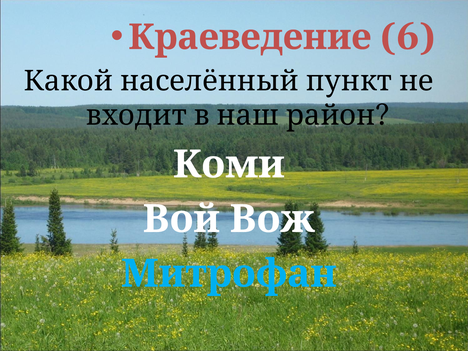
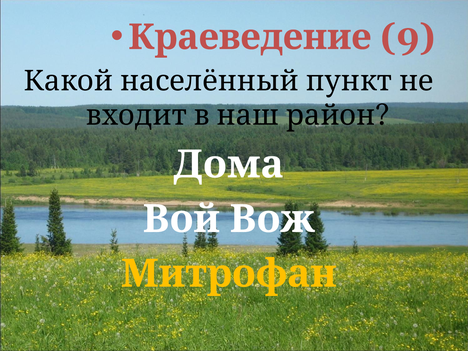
6: 6 -> 9
Коми: Коми -> Дома
Митрофан colour: light blue -> yellow
